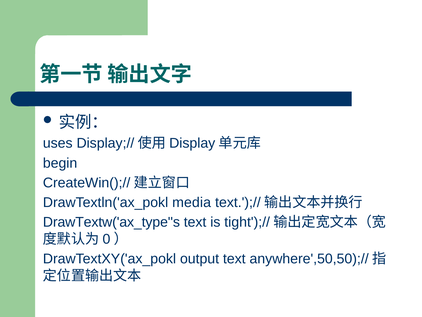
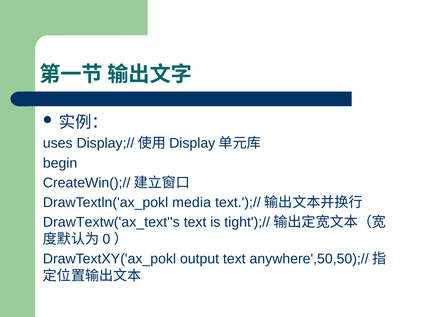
DrawTextw('ax_type''s: DrawTextw('ax_type''s -> DrawTextw('ax_text''s
